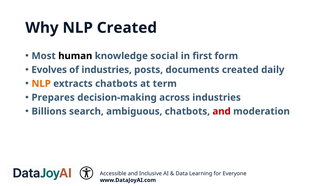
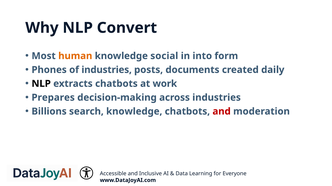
NLP Created: Created -> Convert
human colour: black -> orange
first: first -> into
Evolves: Evolves -> Phones
NLP at (41, 84) colour: orange -> black
term: term -> work
search ambiguous: ambiguous -> knowledge
